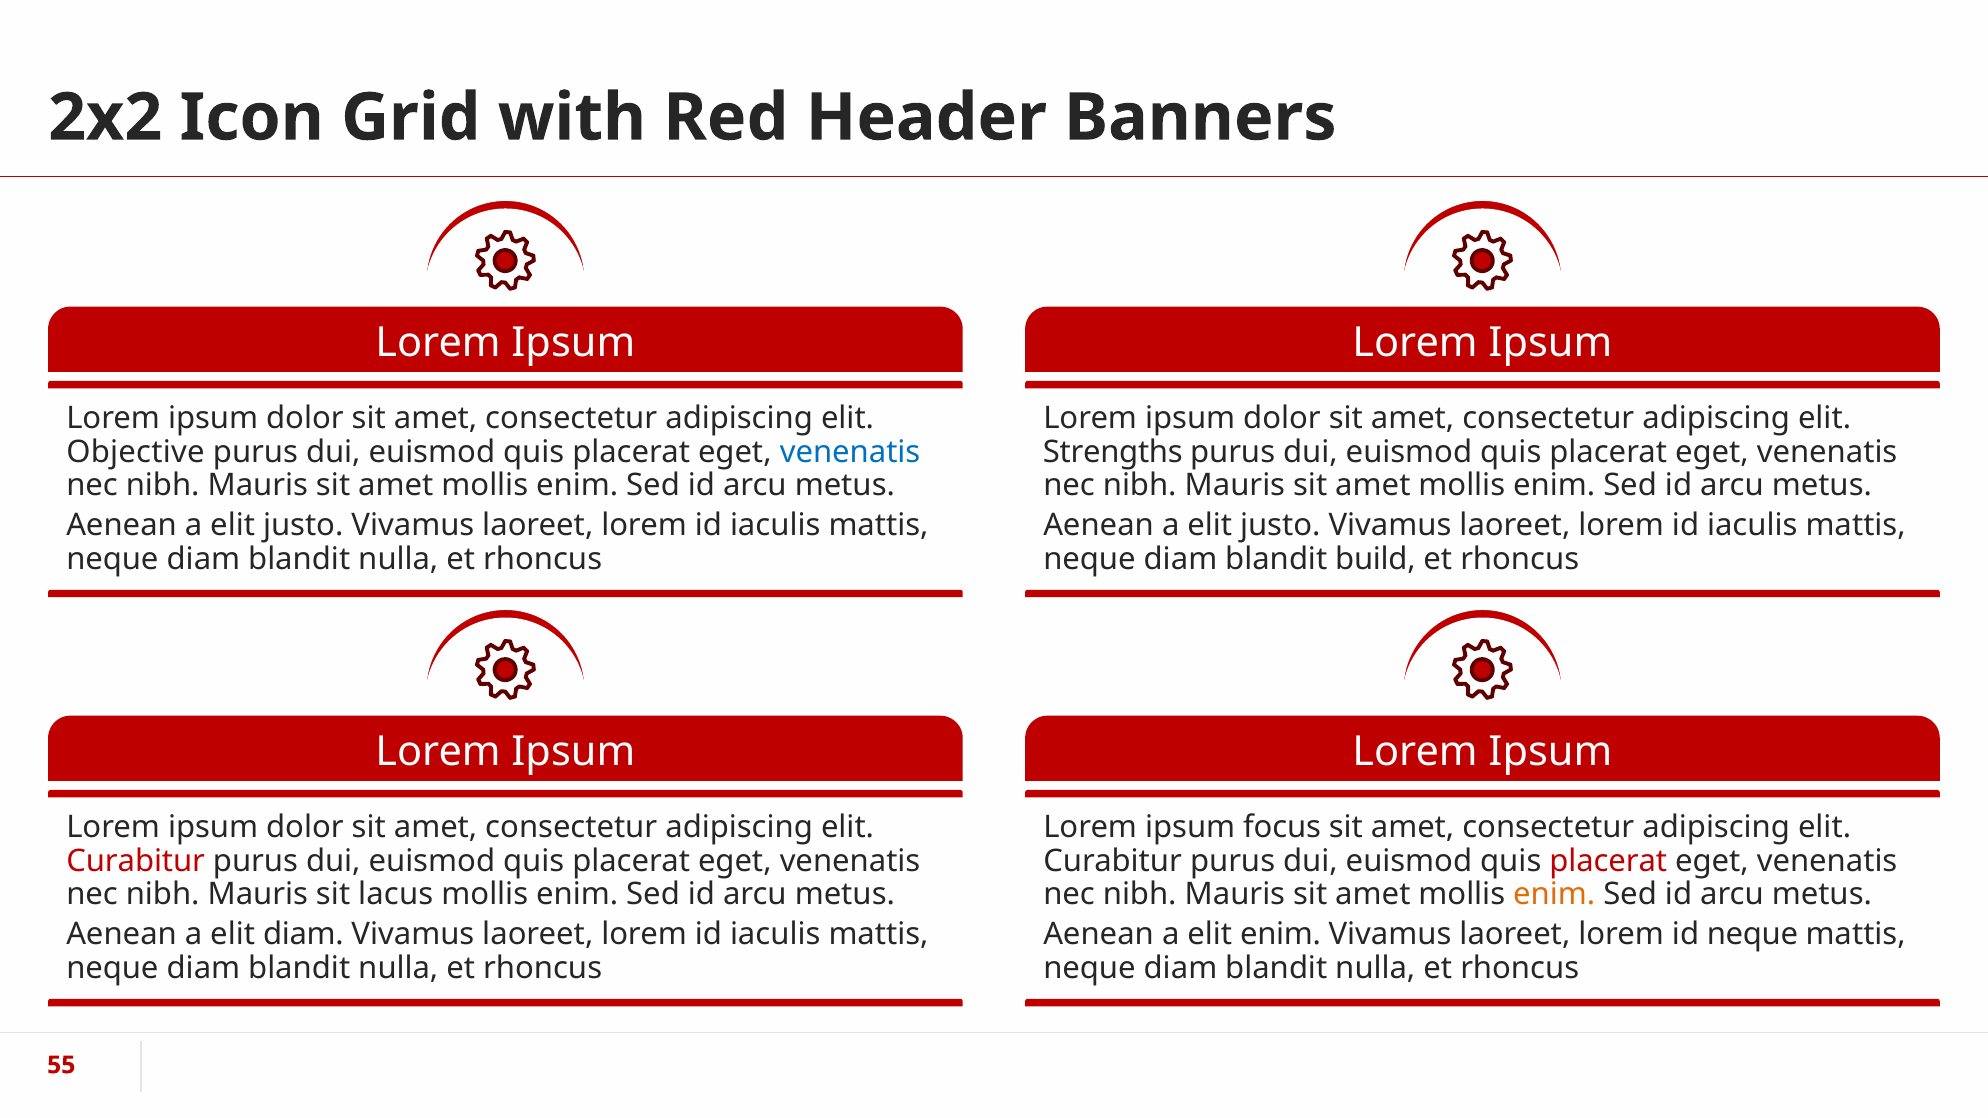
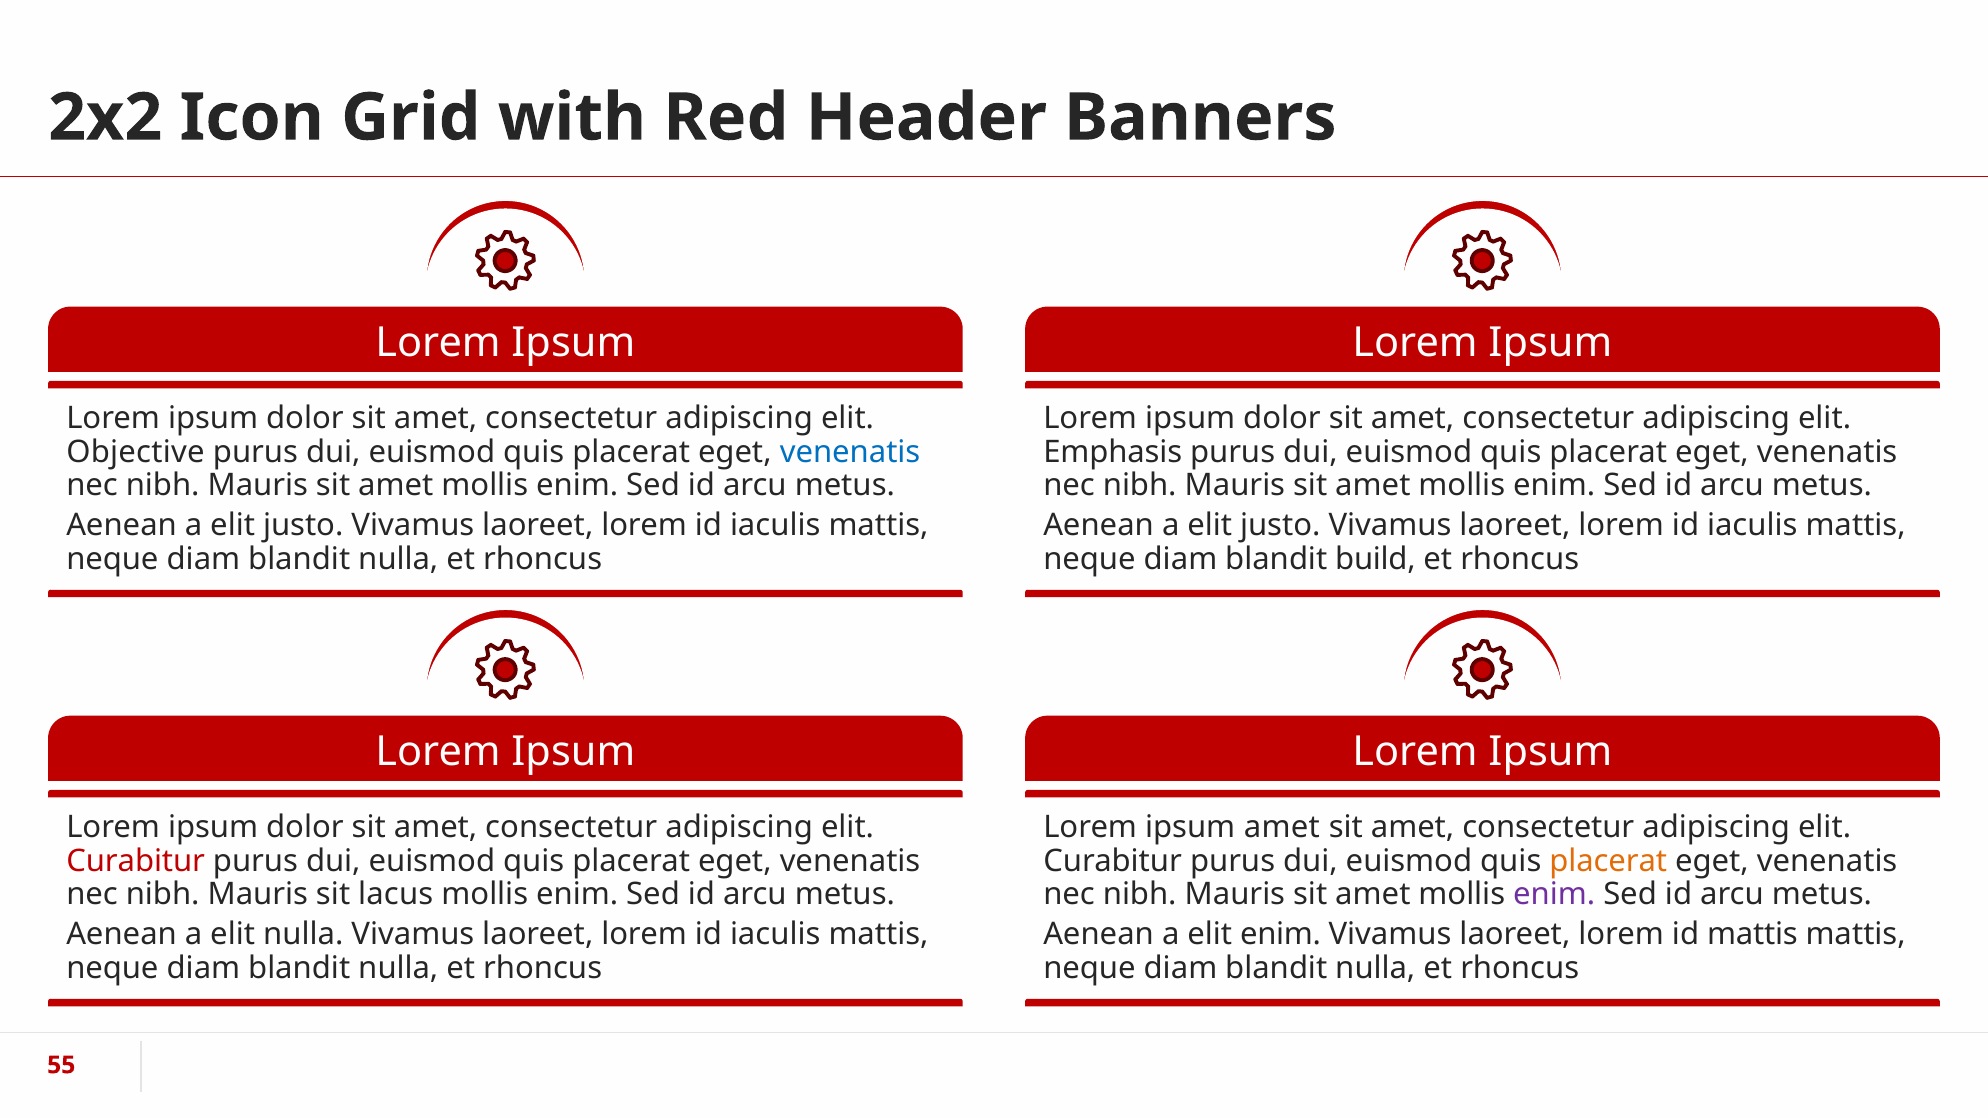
Strengths: Strengths -> Emphasis
ipsum focus: focus -> amet
placerat at (1608, 861) colour: red -> orange
enim at (1554, 895) colour: orange -> purple
elit diam: diam -> nulla
id neque: neque -> mattis
